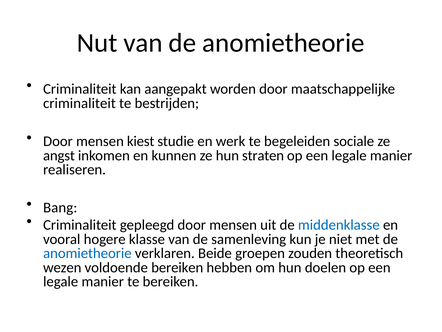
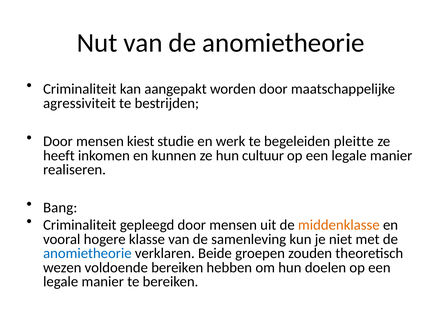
criminaliteit at (79, 103): criminaliteit -> agressiviteit
sociale: sociale -> pleitte
angst: angst -> heeft
straten: straten -> cultuur
middenklasse colour: blue -> orange
